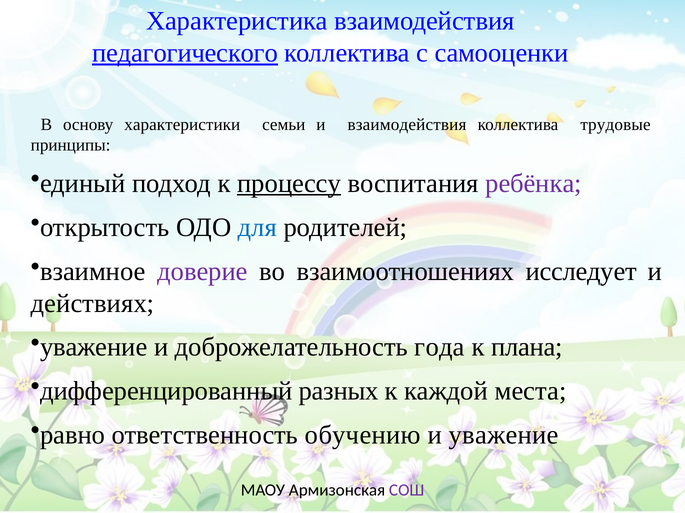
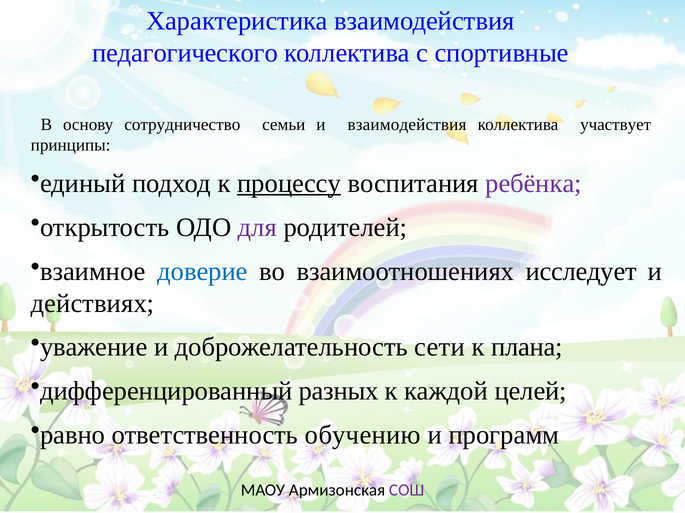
педагогического underline: present -> none
самооценки: самооценки -> спортивные
характеристики: характеристики -> сотрудничество
трудовые: трудовые -> участвует
для colour: blue -> purple
доверие colour: purple -> blue
года: года -> сети
места: места -> целей
и уважение: уважение -> программ
